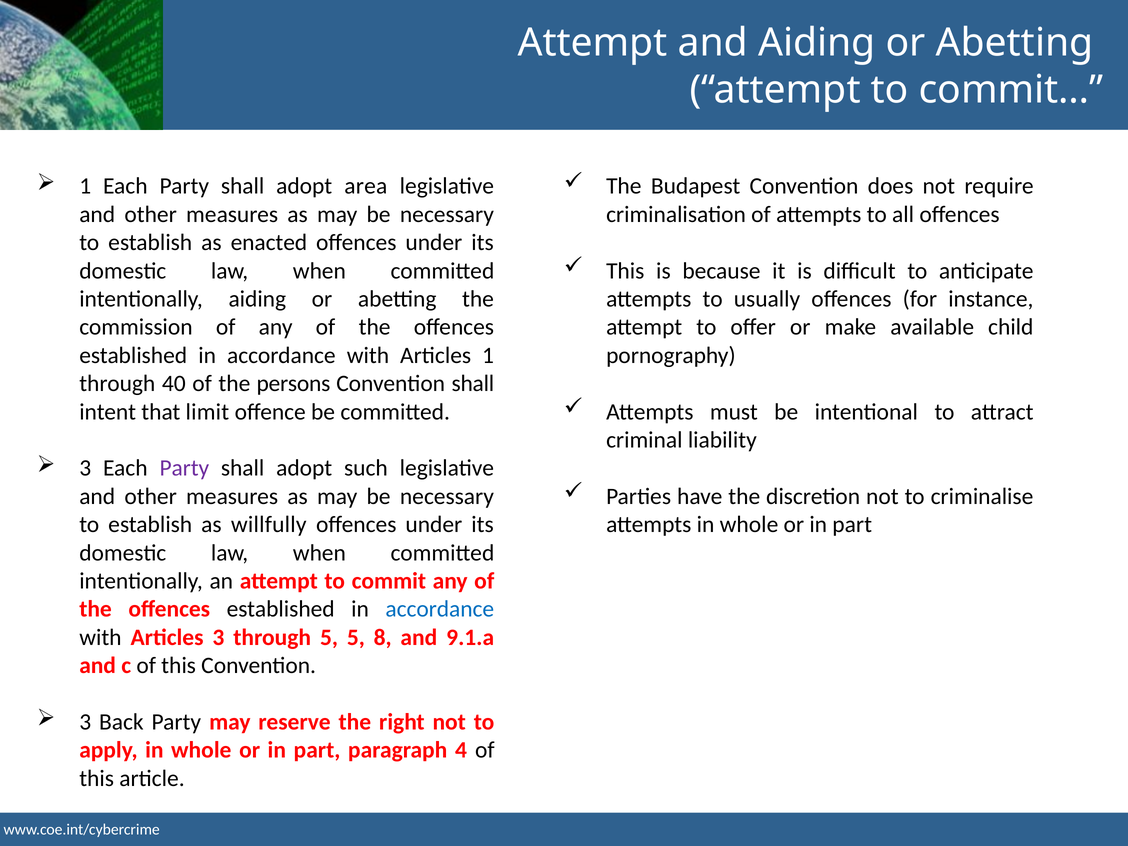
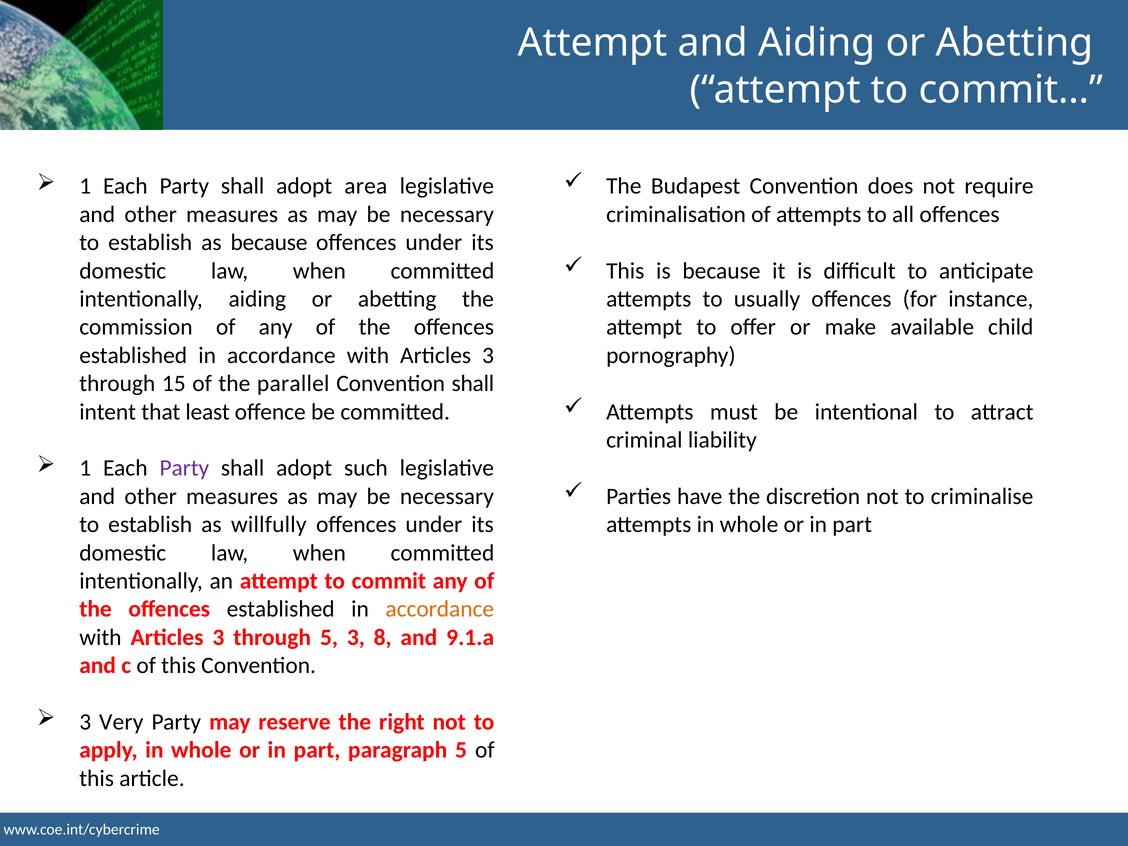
as enacted: enacted -> because
1 at (488, 355): 1 -> 3
40: 40 -> 15
persons: persons -> parallel
limit: limit -> least
3 at (85, 468): 3 -> 1
accordance at (440, 609) colour: blue -> orange
5 5: 5 -> 3
Back: Back -> Very
paragraph 4: 4 -> 5
